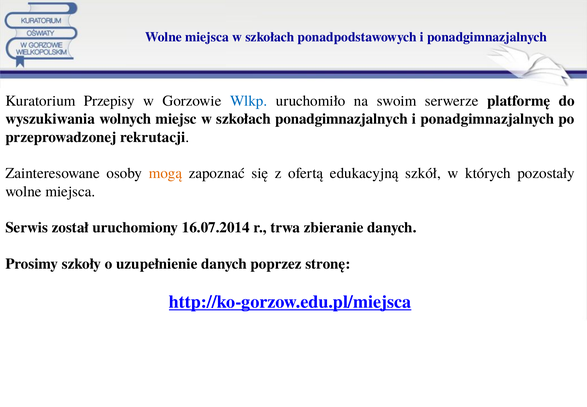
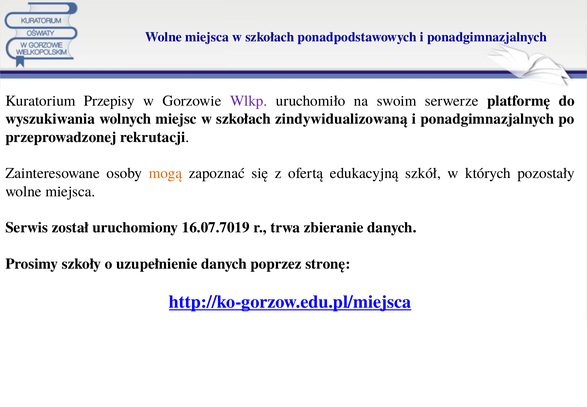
Wlkp colour: blue -> purple
szkołach ponadgimnazjalnych: ponadgimnazjalnych -> zindywidualizowaną
16.07.2014: 16.07.2014 -> 16.07.7019
